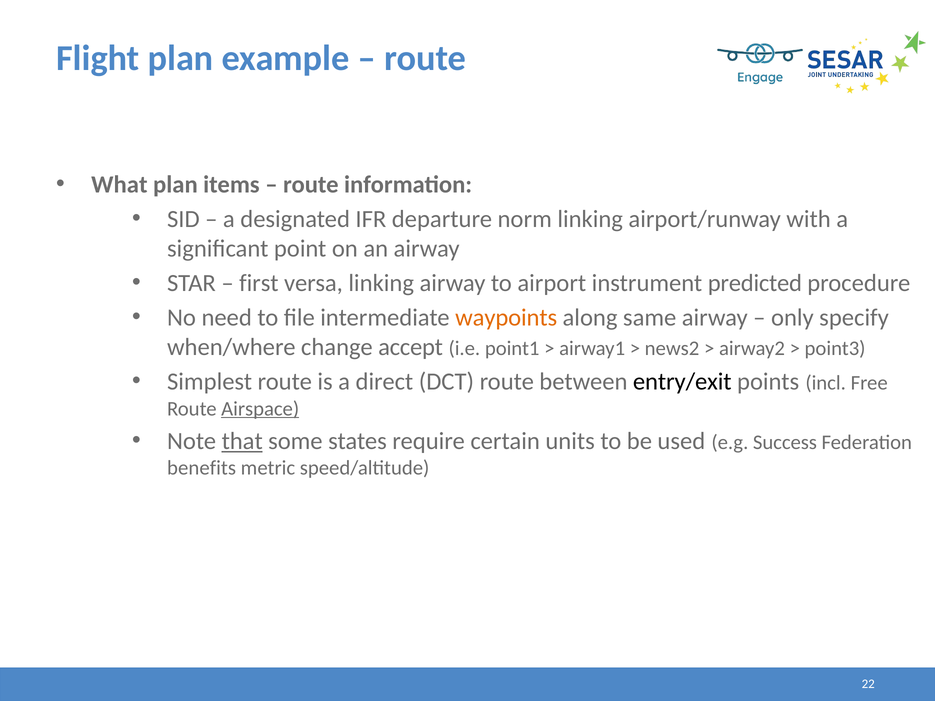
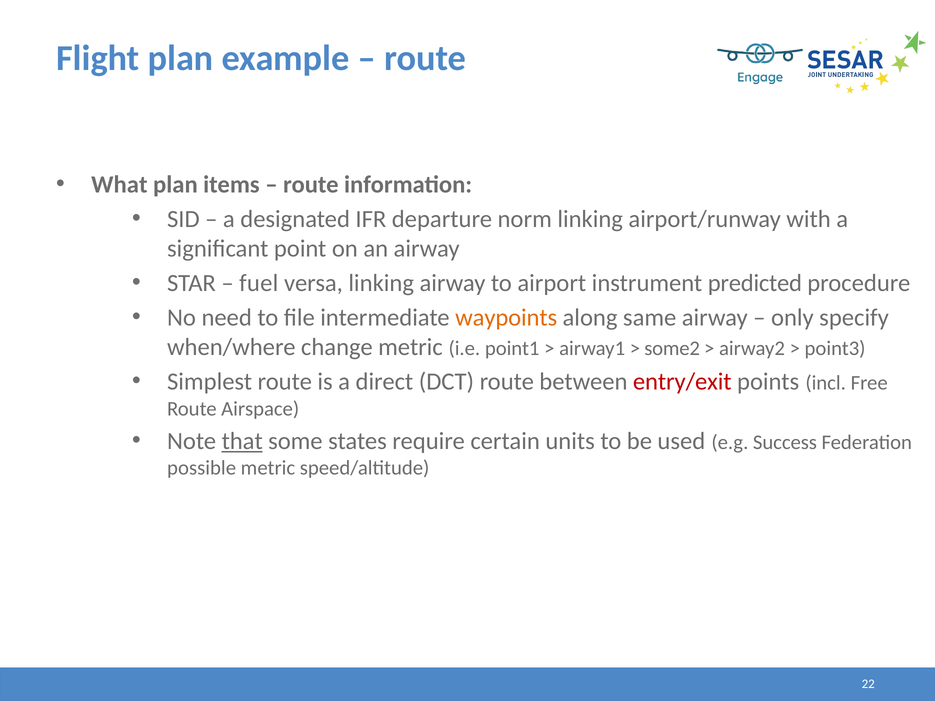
first: first -> fuel
change accept: accept -> metric
news2: news2 -> some2
entry/exit colour: black -> red
Airspace underline: present -> none
benefits: benefits -> possible
